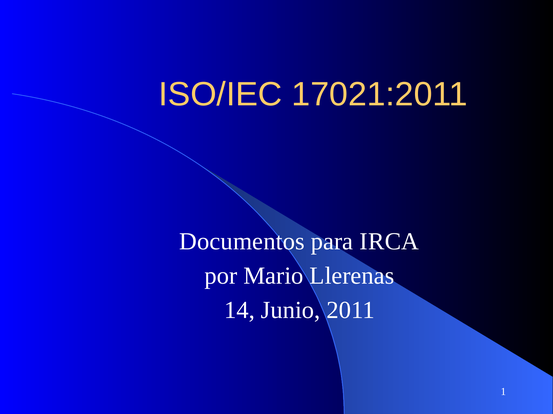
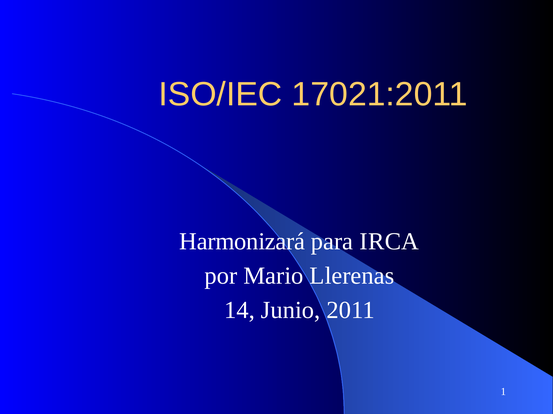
Documentos: Documentos -> Harmonizará
